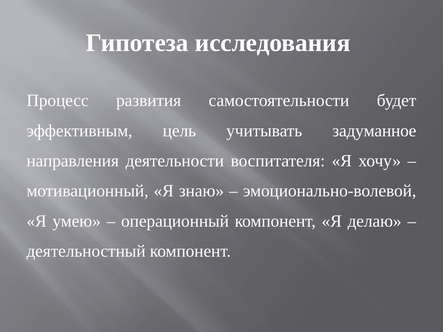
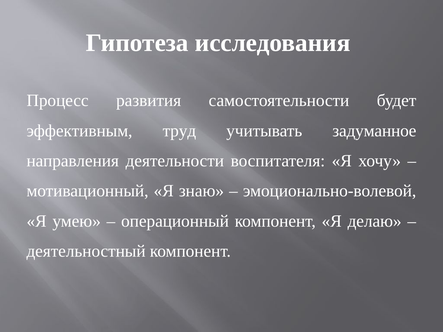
цель: цель -> труд
